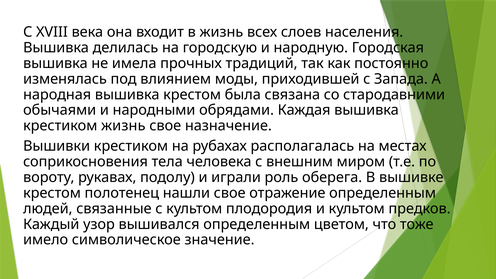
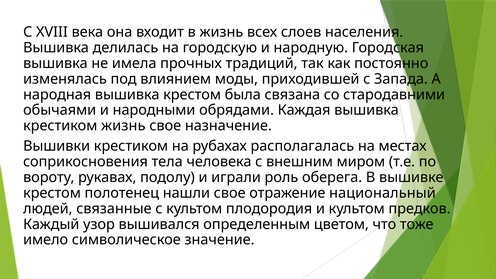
отражение определенным: определенным -> национальный
